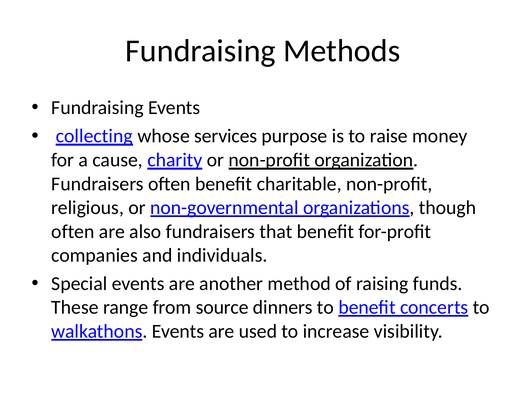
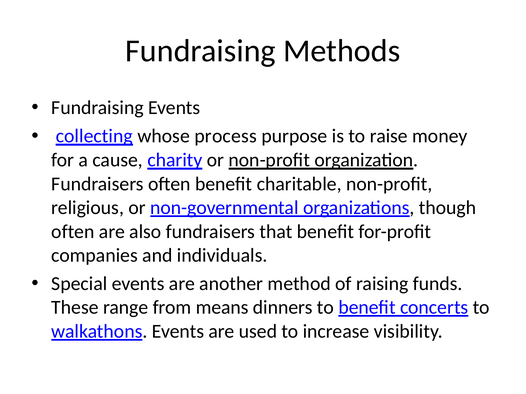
services: services -> process
source: source -> means
